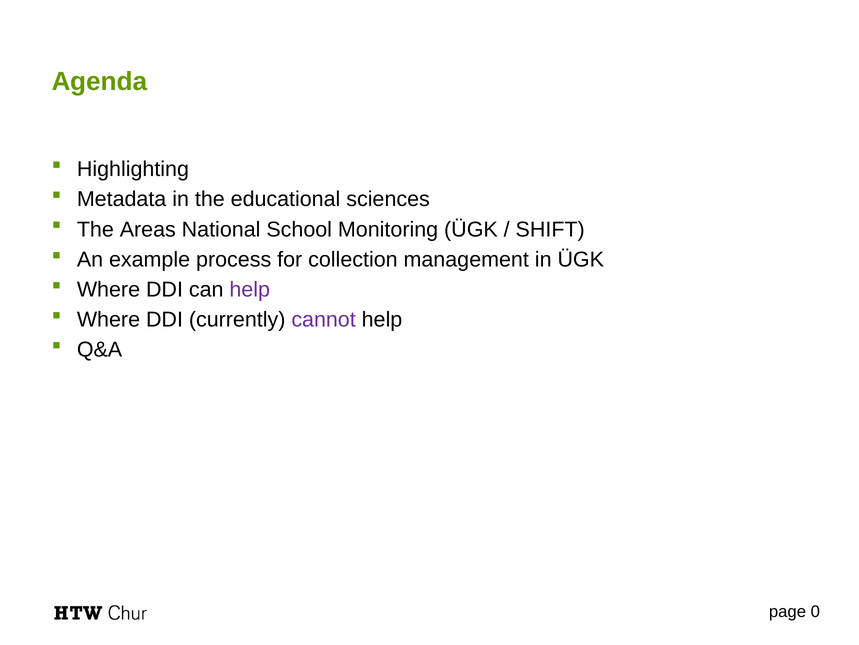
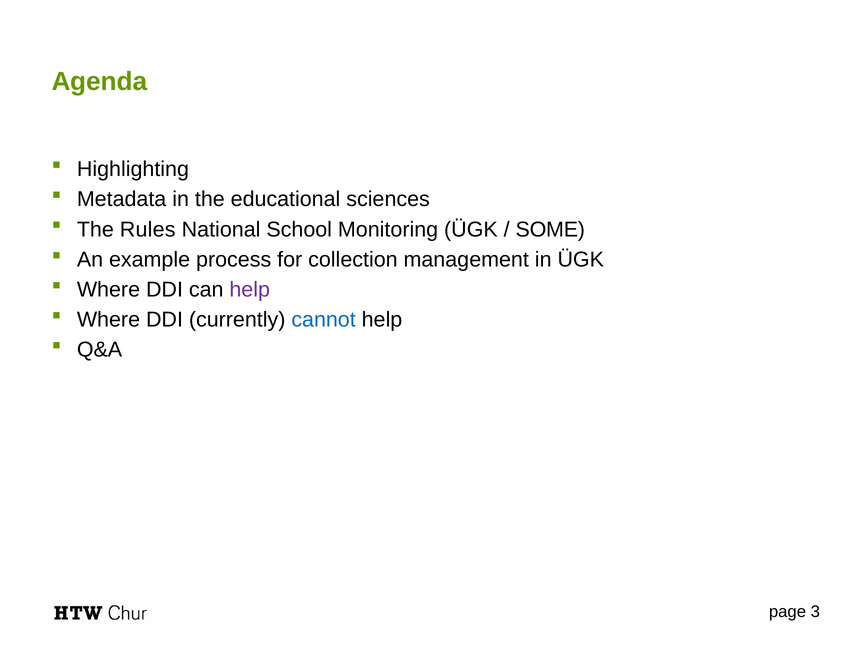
Areas: Areas -> Rules
SHIFT: SHIFT -> SOME
cannot colour: purple -> blue
0: 0 -> 3
